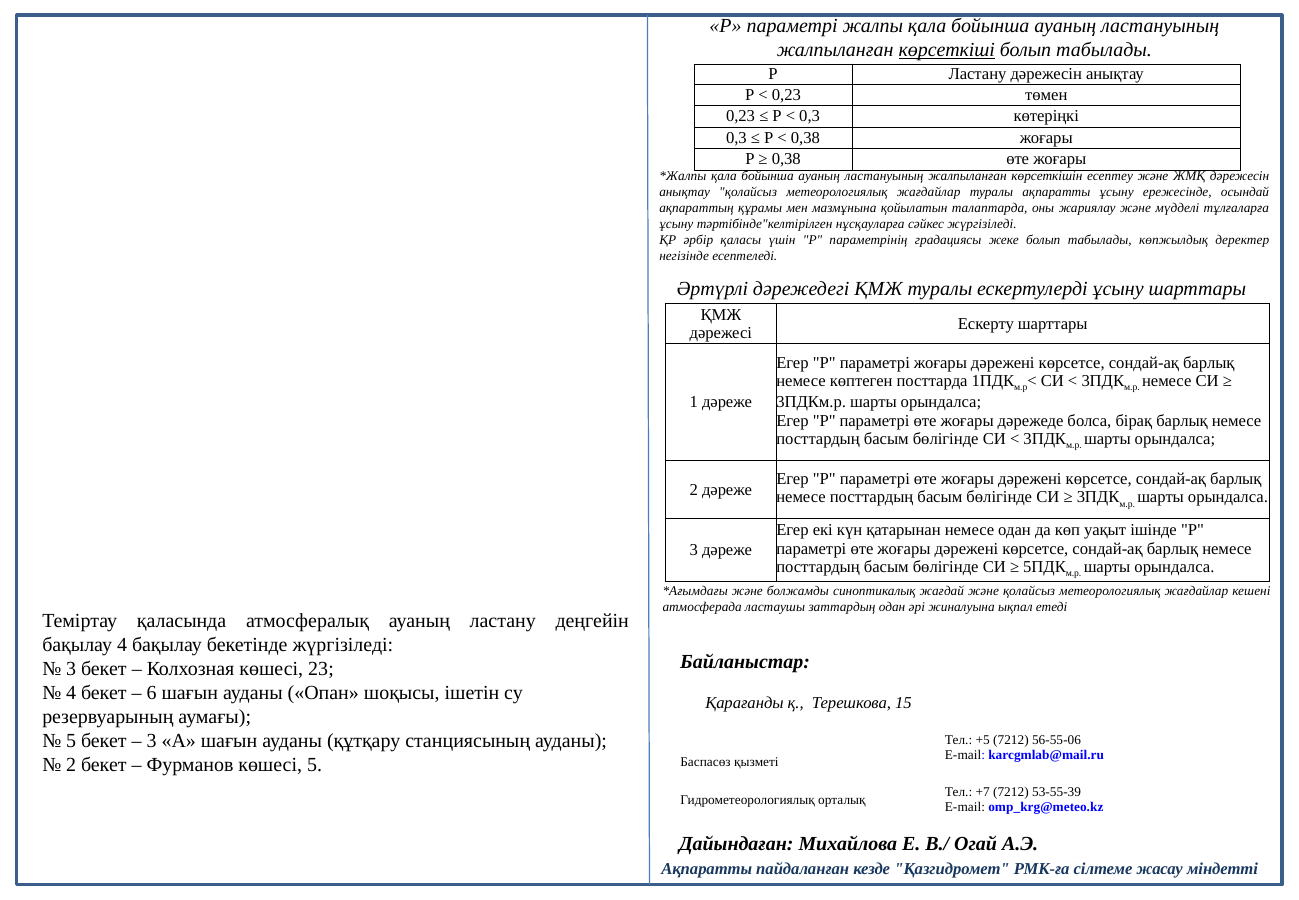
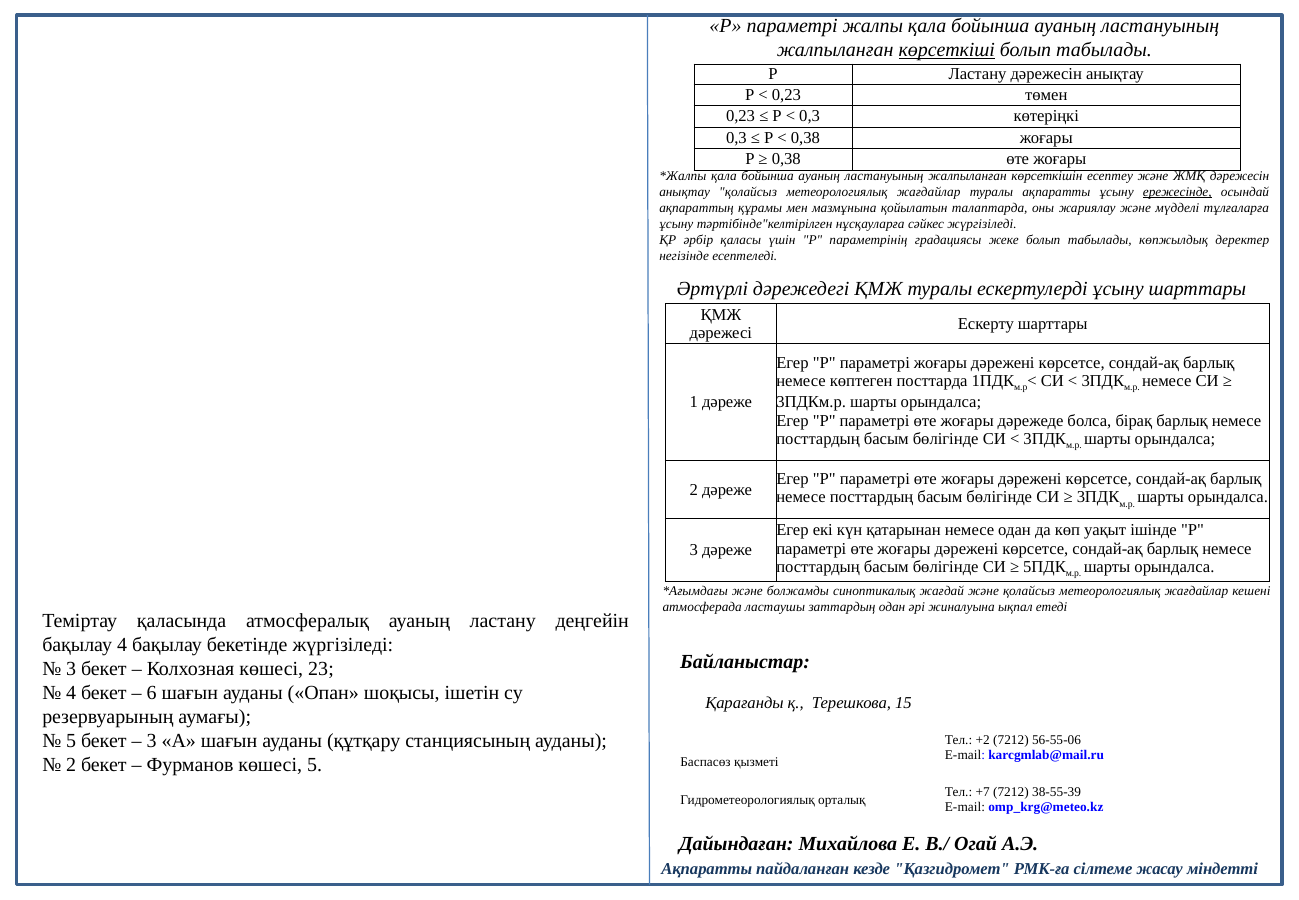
ережесінде underline: none -> present
+5: +5 -> +2
53-55-39: 53-55-39 -> 38-55-39
